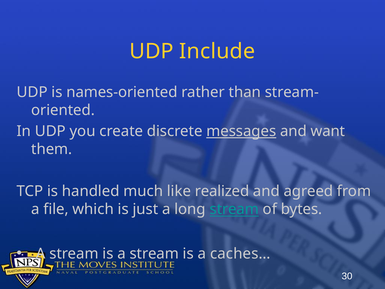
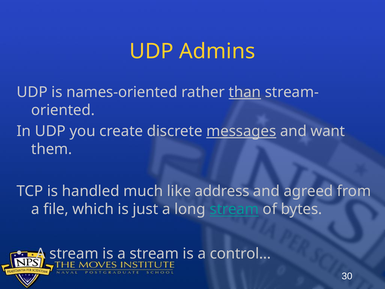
Include: Include -> Admins
than underline: none -> present
realized: realized -> address
caches…: caches… -> control…
